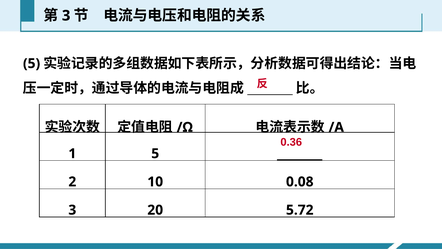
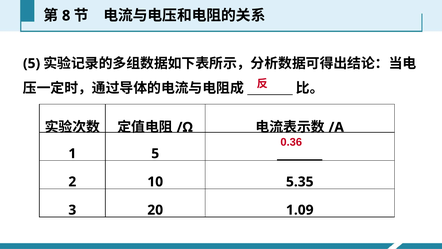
3 at (66, 16): 3 -> 8
0.08: 0.08 -> 5.35
5.72: 5.72 -> 1.09
